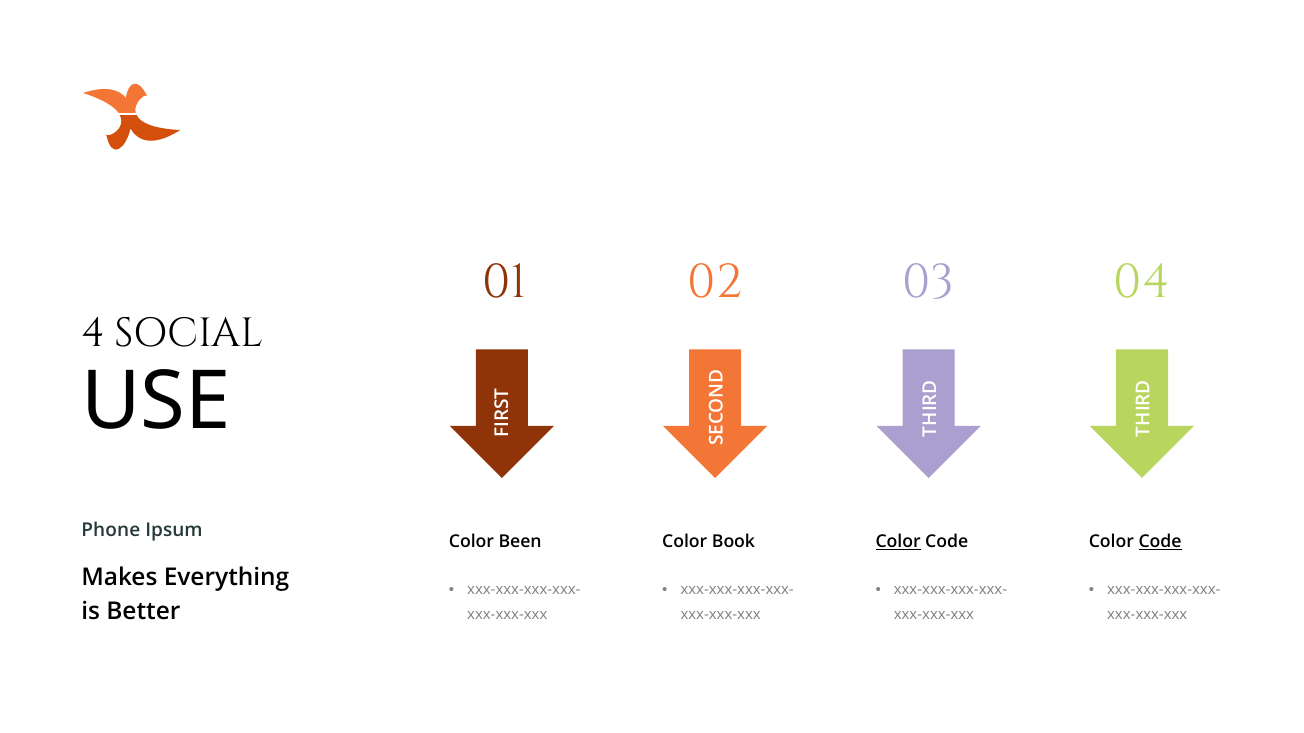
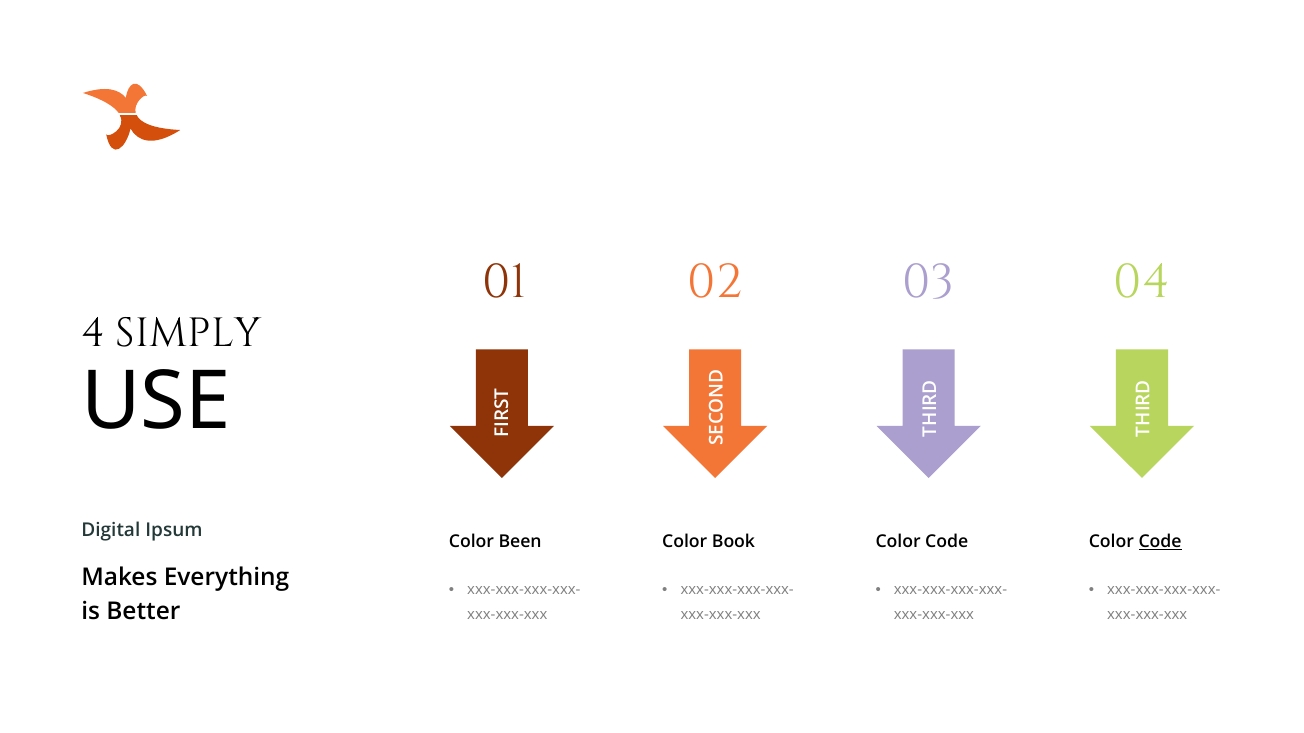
SOCIAL: SOCIAL -> SIMPLY
Phone: Phone -> Digital
Color at (898, 542) underline: present -> none
